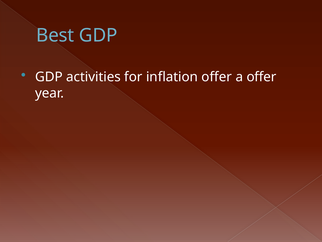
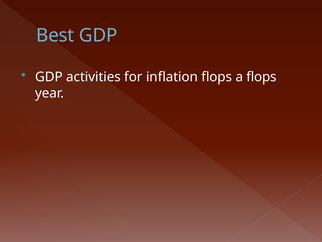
inflation offer: offer -> flops
a offer: offer -> flops
